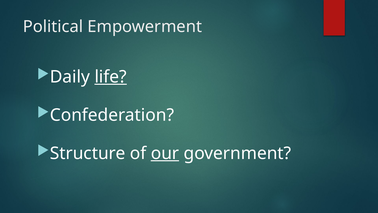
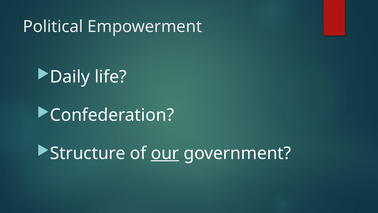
life underline: present -> none
